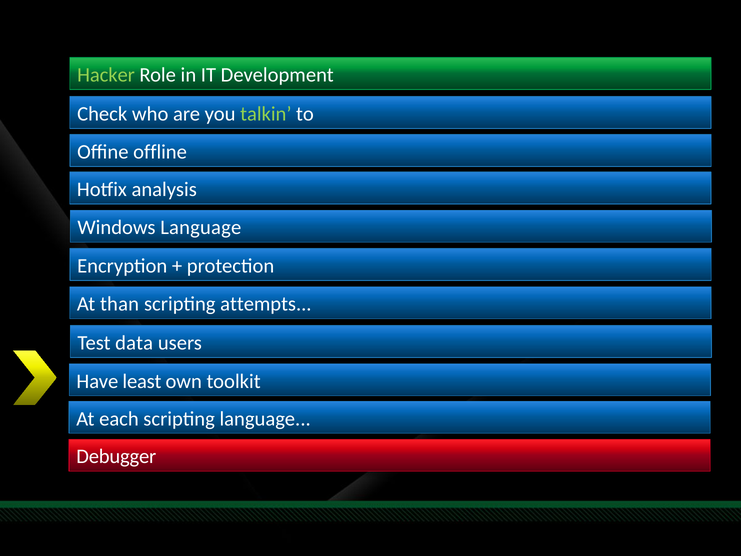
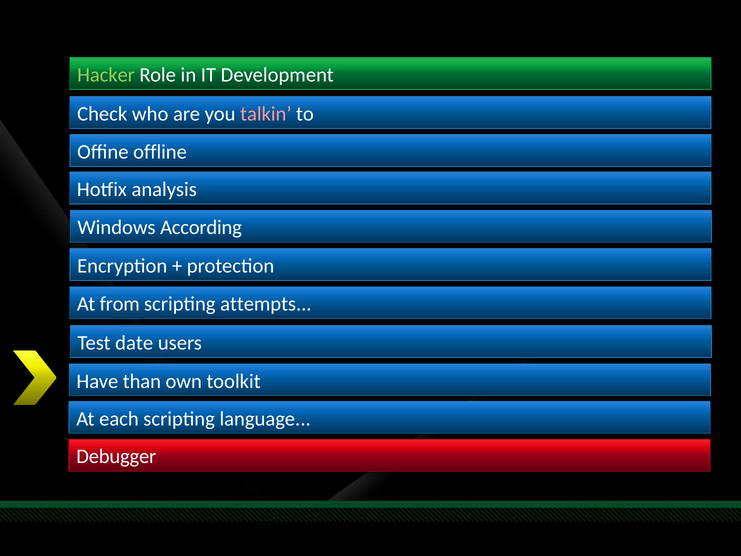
talkin colour: light green -> pink
Windows Language: Language -> According
than: than -> from
data: data -> date
least: least -> than
